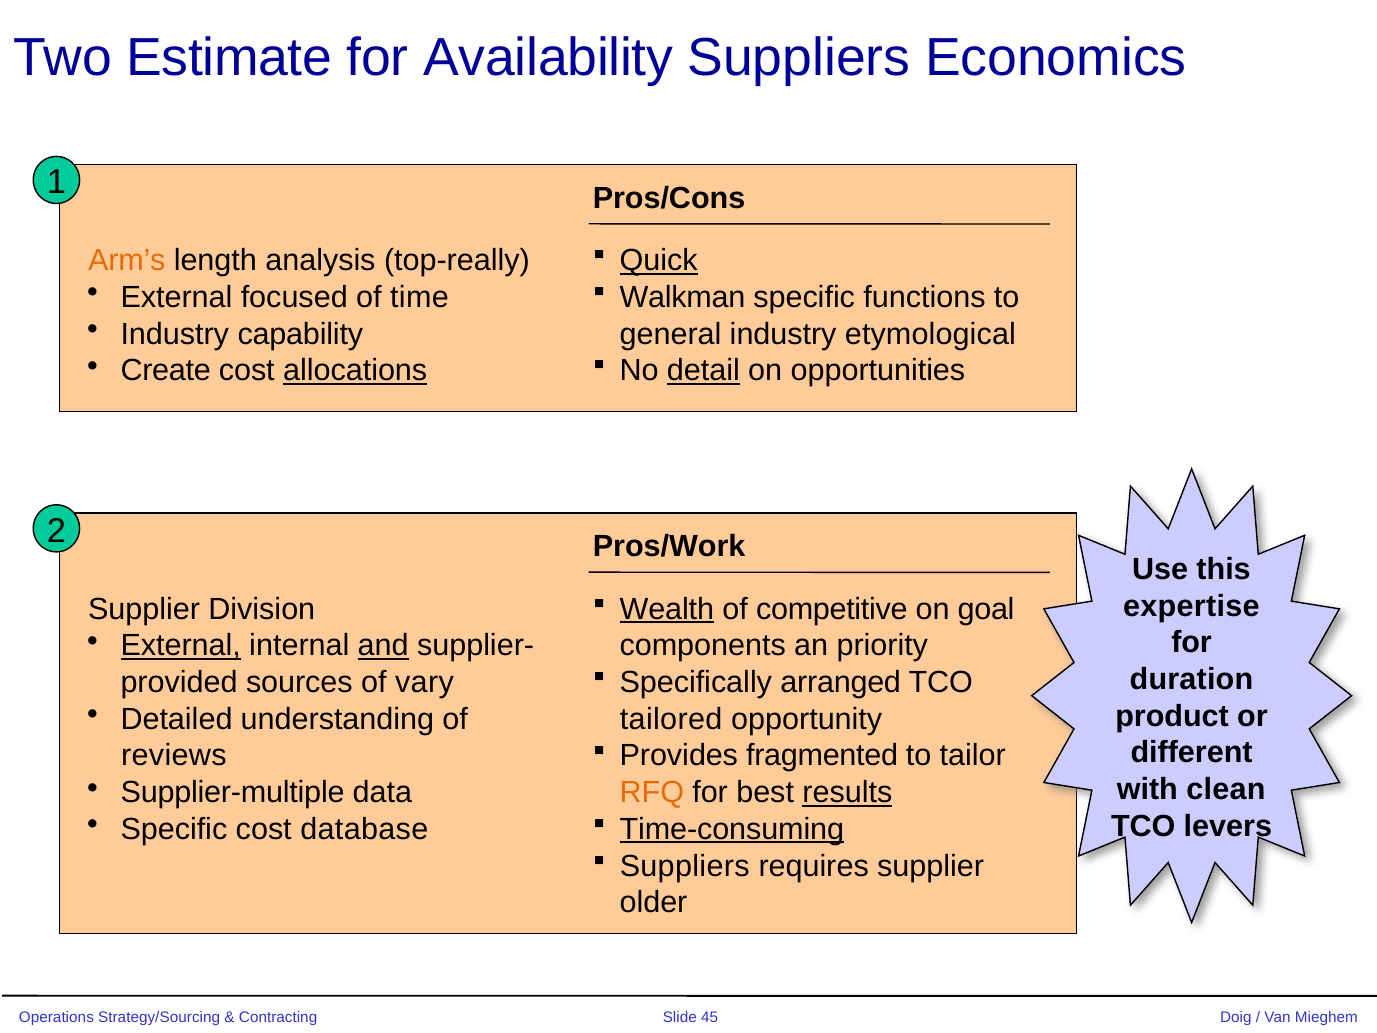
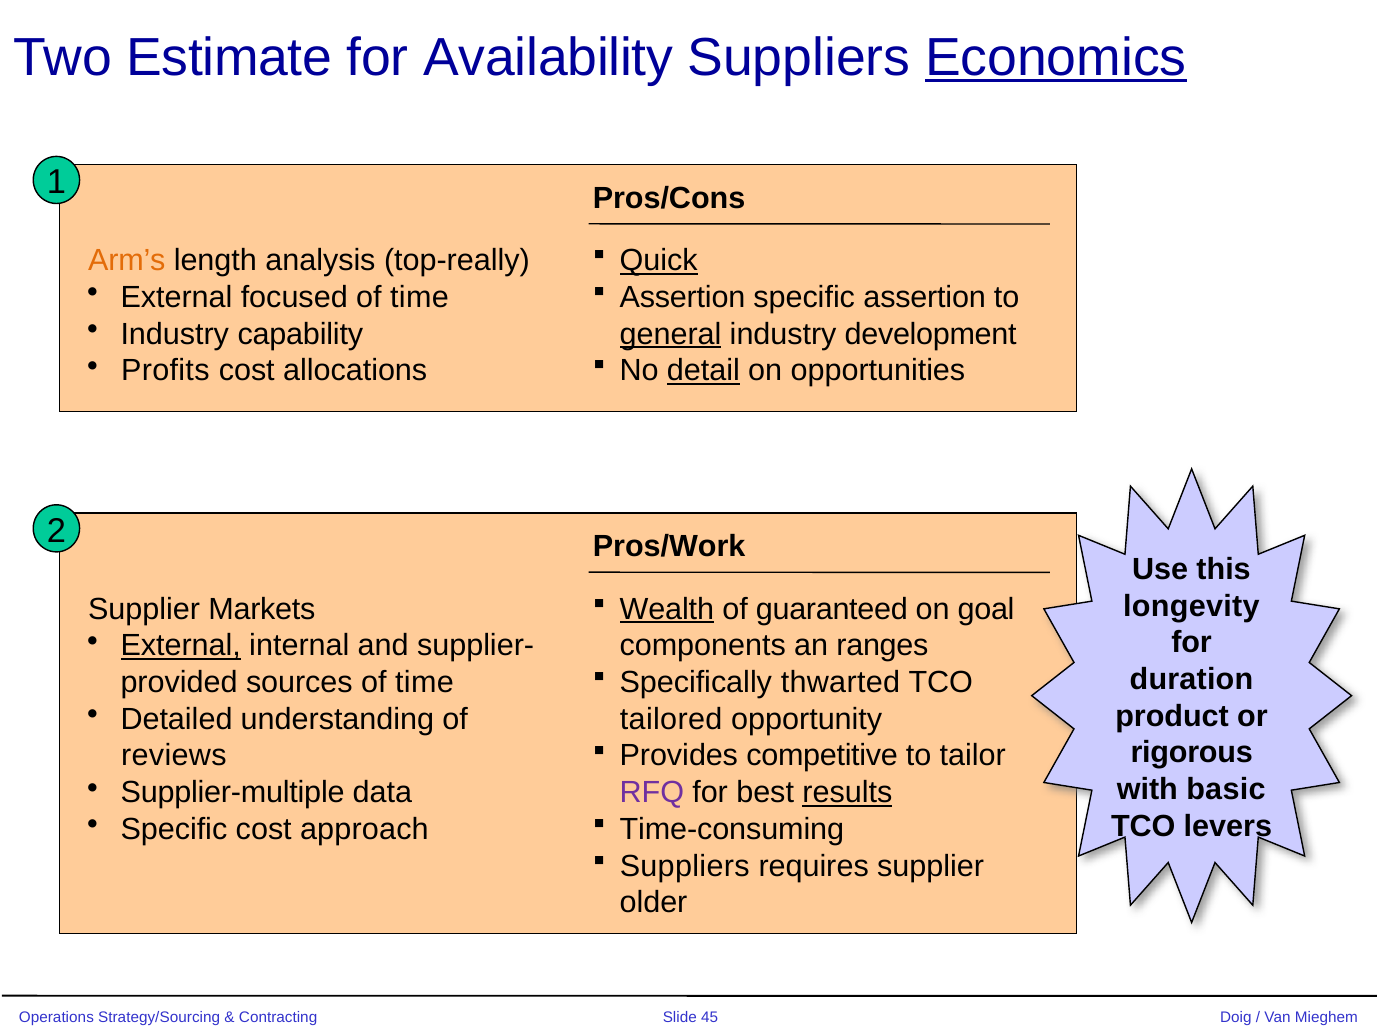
Economics underline: none -> present
Walkman at (682, 297): Walkman -> Assertion
specific functions: functions -> assertion
general underline: none -> present
etymological: etymological -> development
Create: Create -> Profits
allocations underline: present -> none
expertise: expertise -> longevity
competitive: competitive -> guaranteed
Division: Division -> Markets
priority: priority -> ranges
and underline: present -> none
arranged: arranged -> thwarted
sources of vary: vary -> time
different: different -> rigorous
fragmented: fragmented -> competitive
clean: clean -> basic
RFQ colour: orange -> purple
Time-consuming underline: present -> none
database: database -> approach
